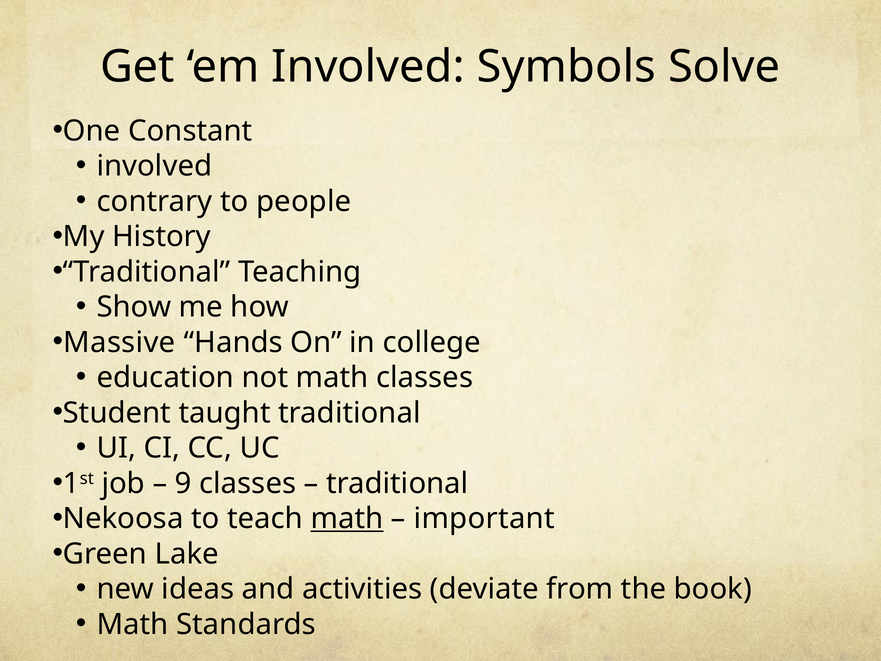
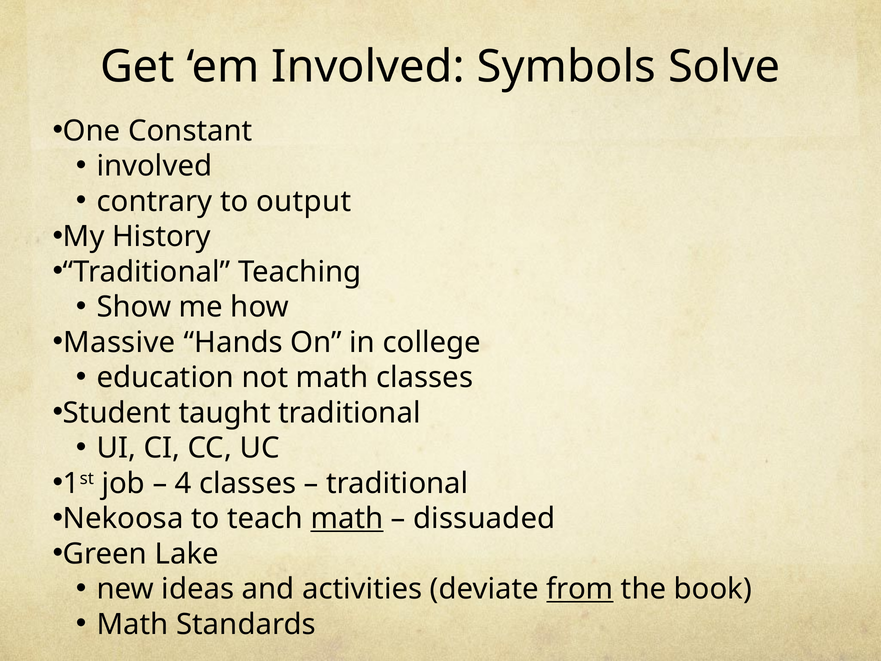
people: people -> output
9: 9 -> 4
important: important -> dissuaded
from underline: none -> present
